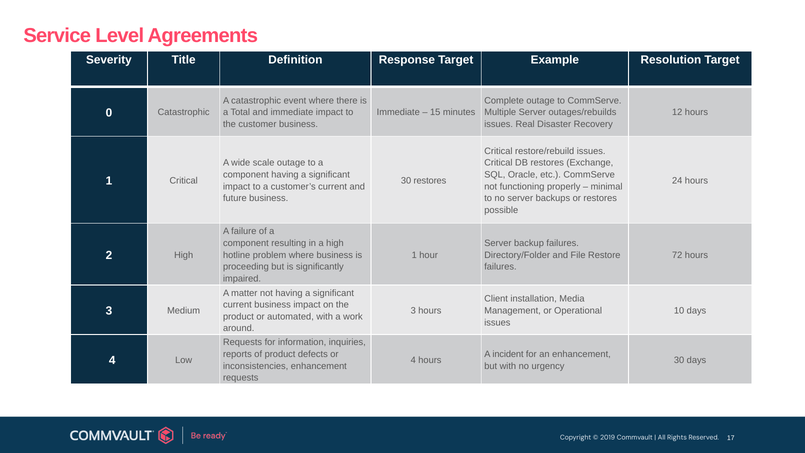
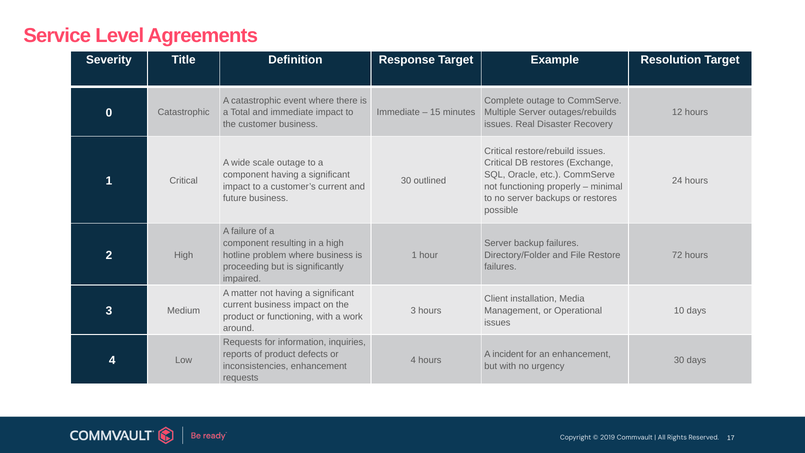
30 restores: restores -> outlined
or automated: automated -> functioning
